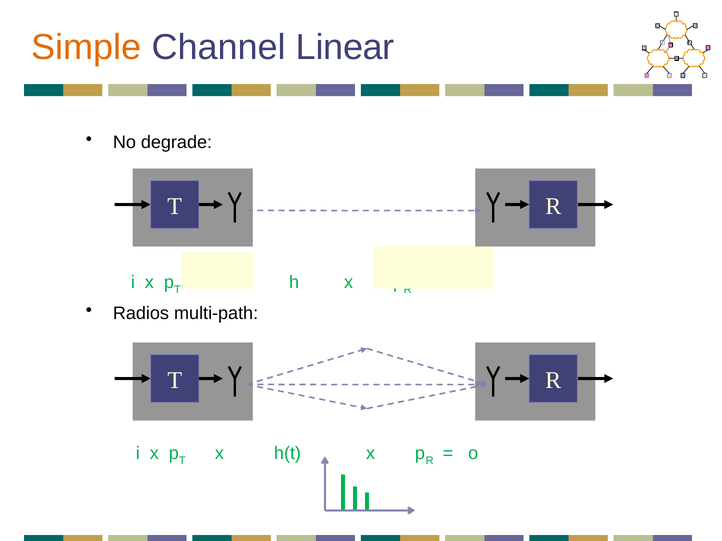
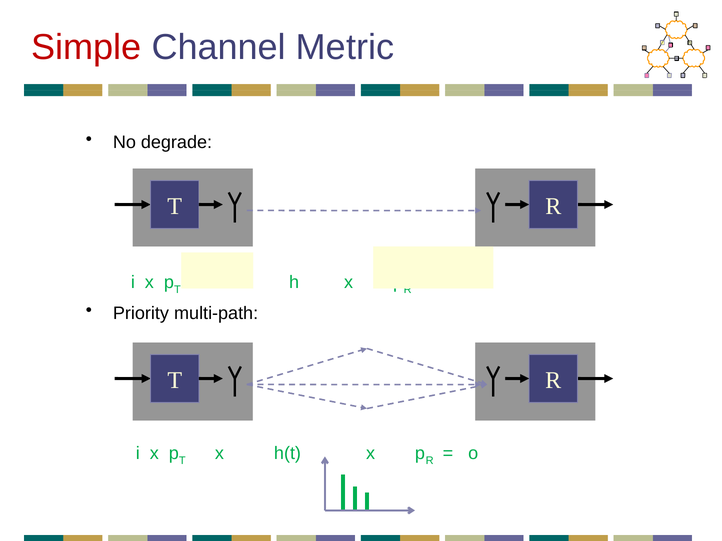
Simple colour: orange -> red
Linear: Linear -> Metric
Radios: Radios -> Priority
